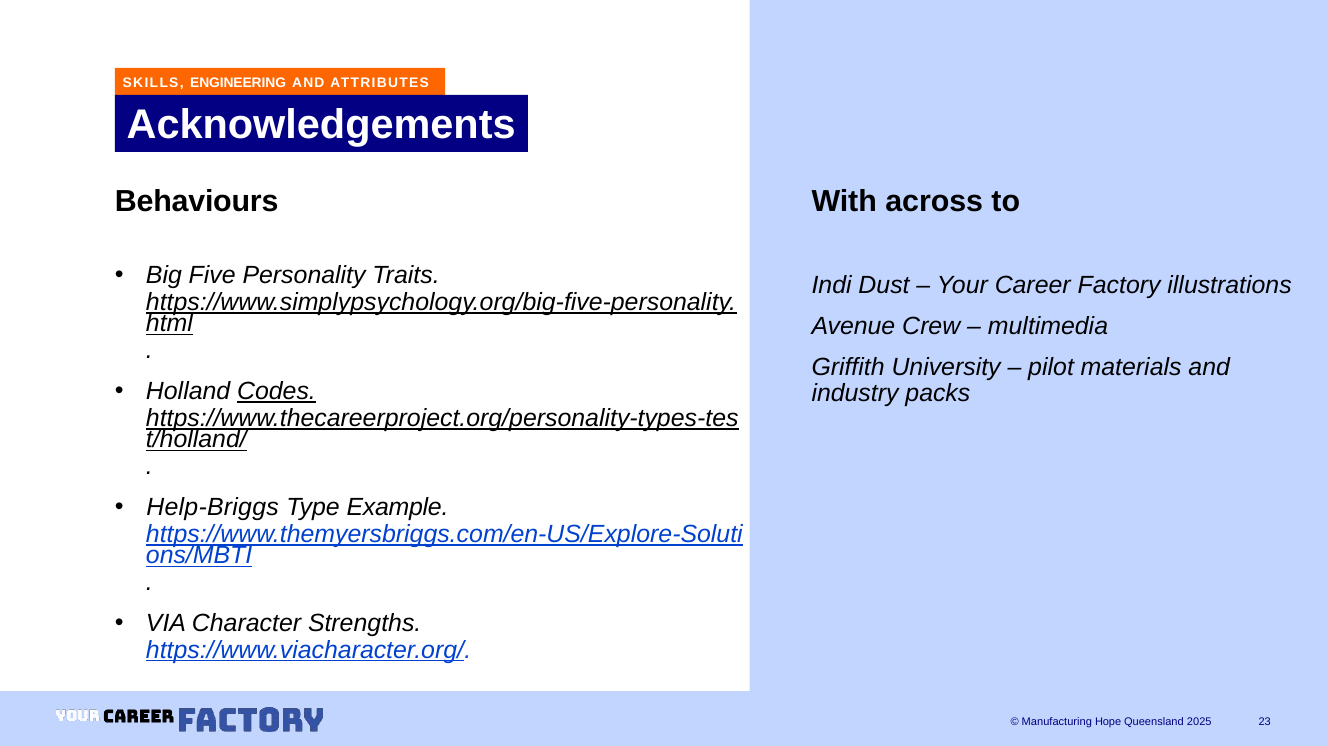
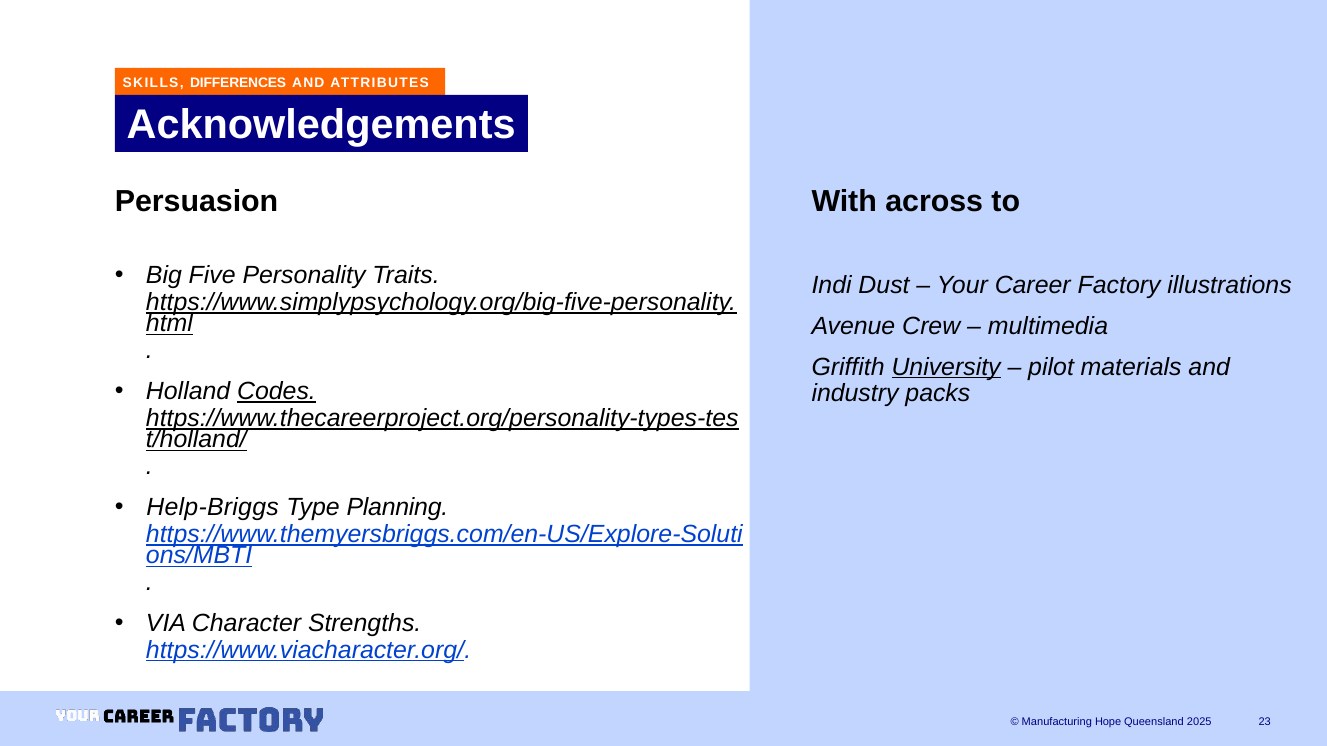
ENGINEERING: ENGINEERING -> DIFFERENCES
Behaviours: Behaviours -> Persuasion
University underline: none -> present
Example: Example -> Planning
